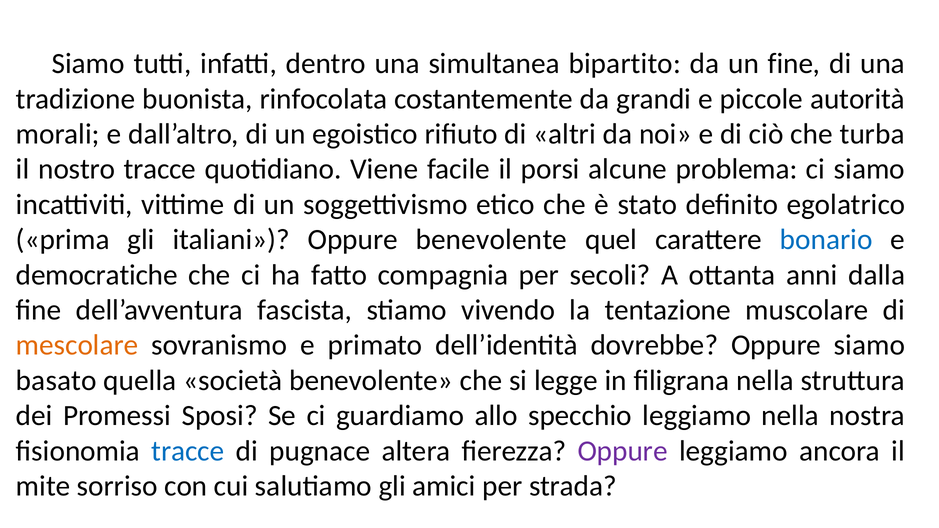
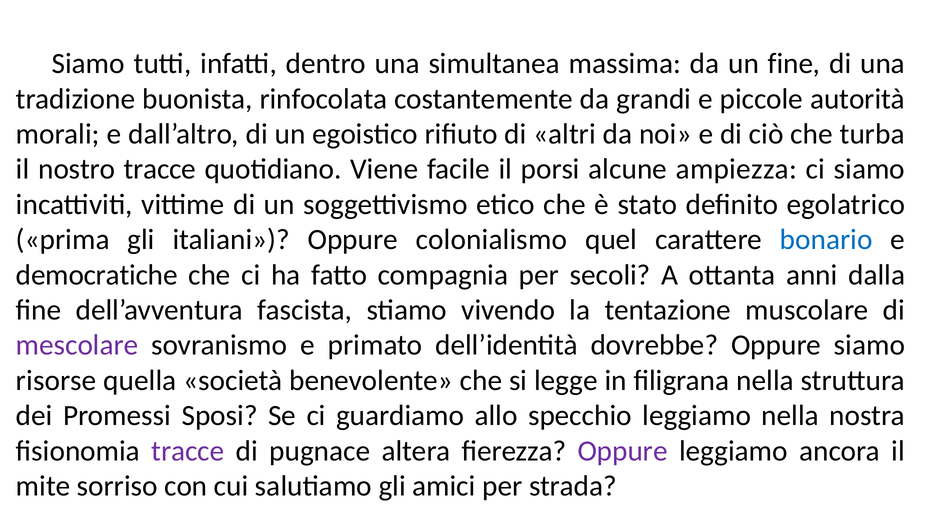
bipartito: bipartito -> massima
problema: problema -> ampiezza
Oppure benevolente: benevolente -> colonialismo
mescolare colour: orange -> purple
basato: basato -> risorse
tracce at (188, 451) colour: blue -> purple
